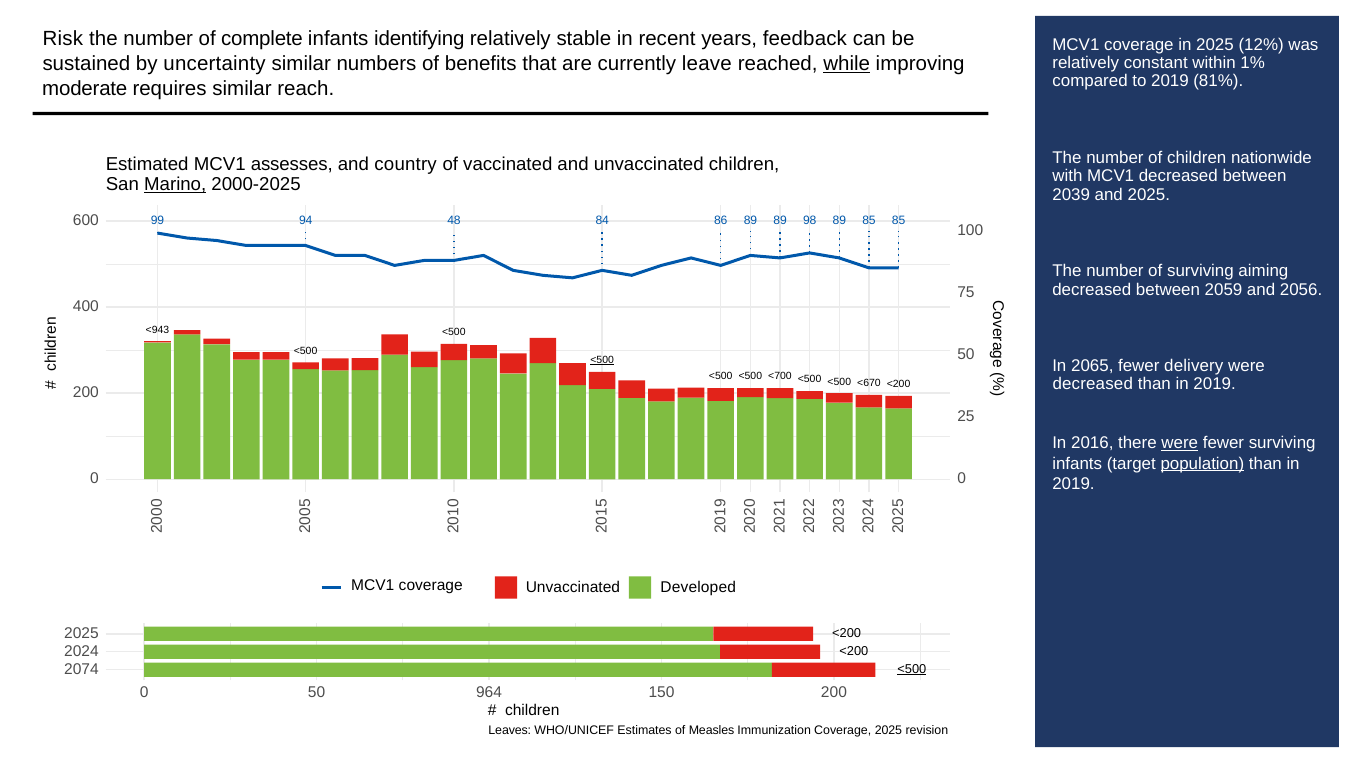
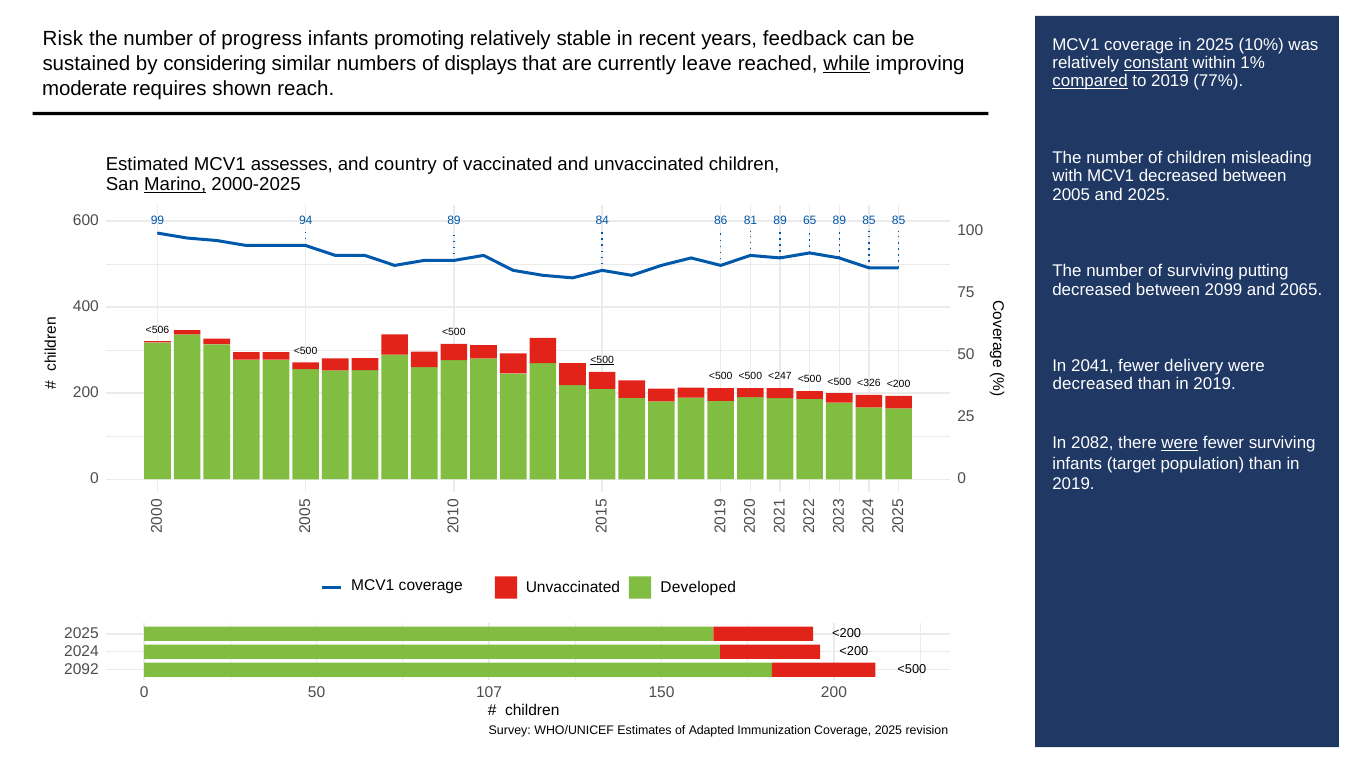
complete: complete -> progress
identifying: identifying -> promoting
12%: 12% -> 10%
uncertainty: uncertainty -> considering
benefits: benefits -> displays
constant underline: none -> present
compared underline: none -> present
81%: 81% -> 77%
requires similar: similar -> shown
nationwide: nationwide -> misleading
2039: 2039 -> 2005
94 48: 48 -> 89
86 89: 89 -> 81
98: 98 -> 65
aiming: aiming -> putting
2059: 2059 -> 2099
2056: 2056 -> 2065
<943: <943 -> <506
2065: 2065 -> 2041
<700: <700 -> <247
<670: <670 -> <326
2016: 2016 -> 2082
population underline: present -> none
2074: 2074 -> 2092
<500 at (912, 669) underline: present -> none
964: 964 -> 107
Leaves: Leaves -> Survey
Measles: Measles -> Adapted
